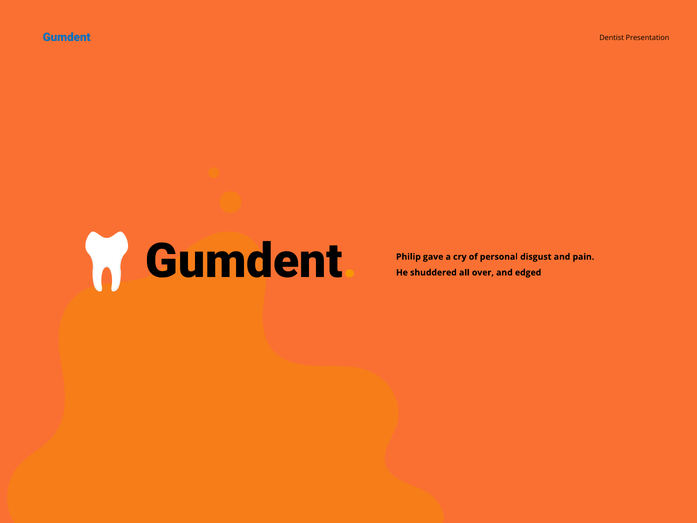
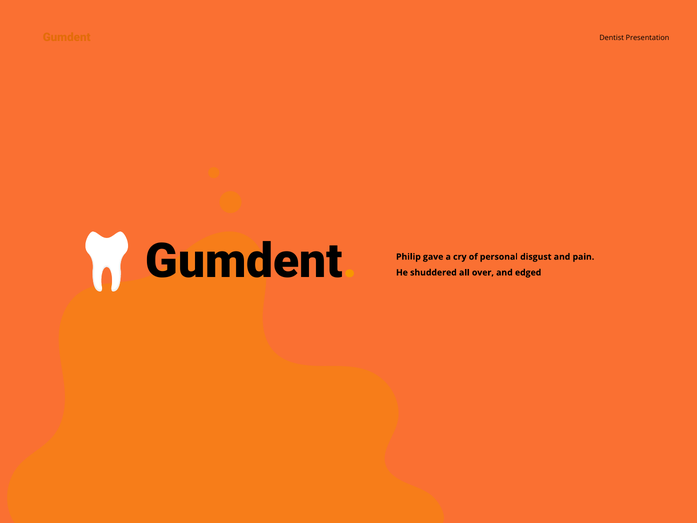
Gumdent at (67, 37) colour: blue -> orange
